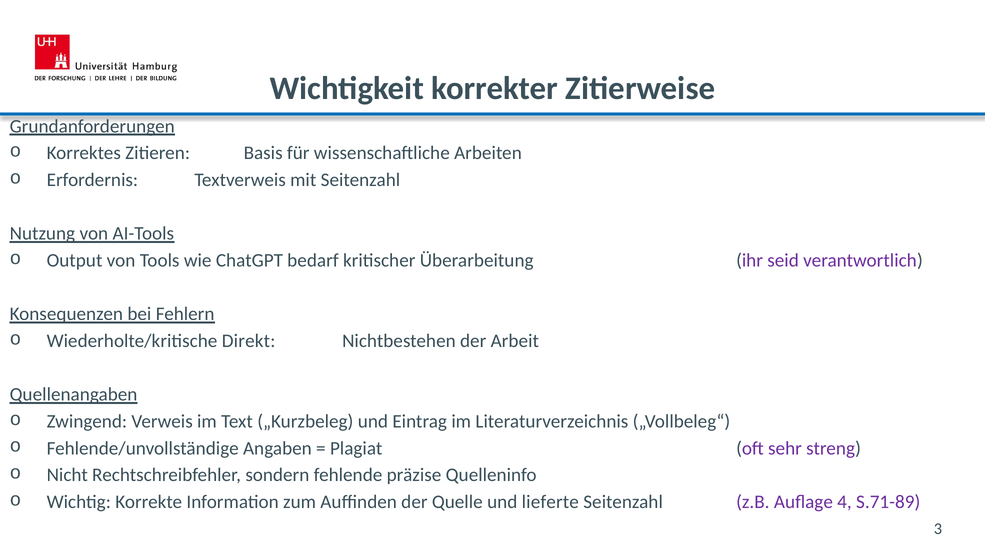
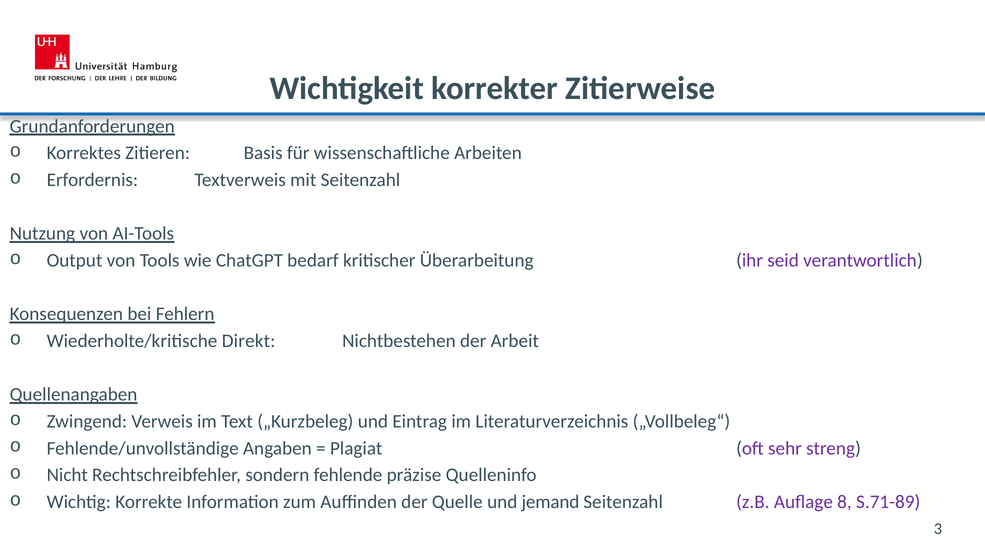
lieferte: lieferte -> jemand
4: 4 -> 8
